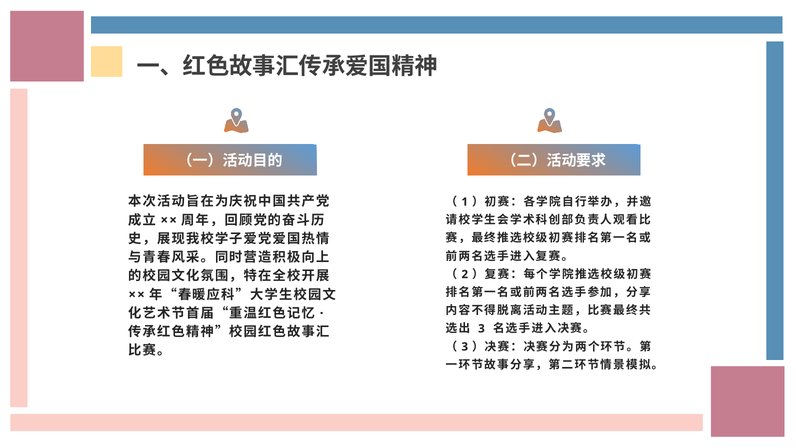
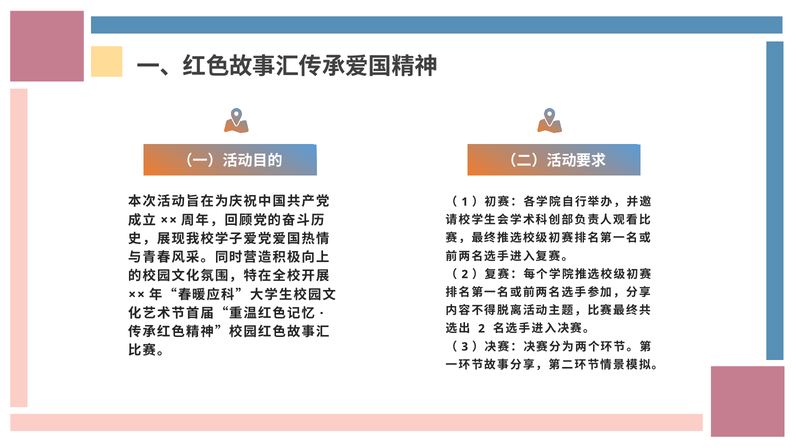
3 at (482, 328): 3 -> 2
